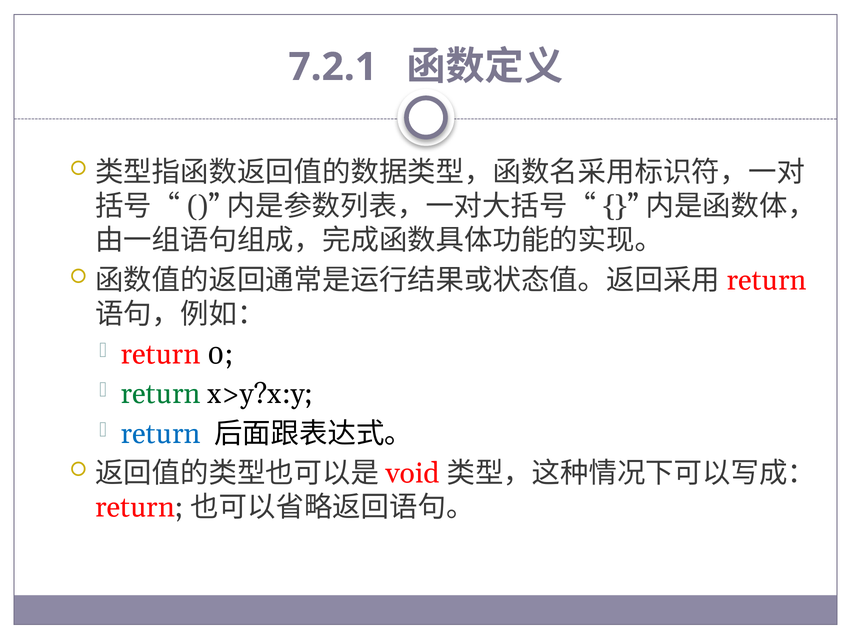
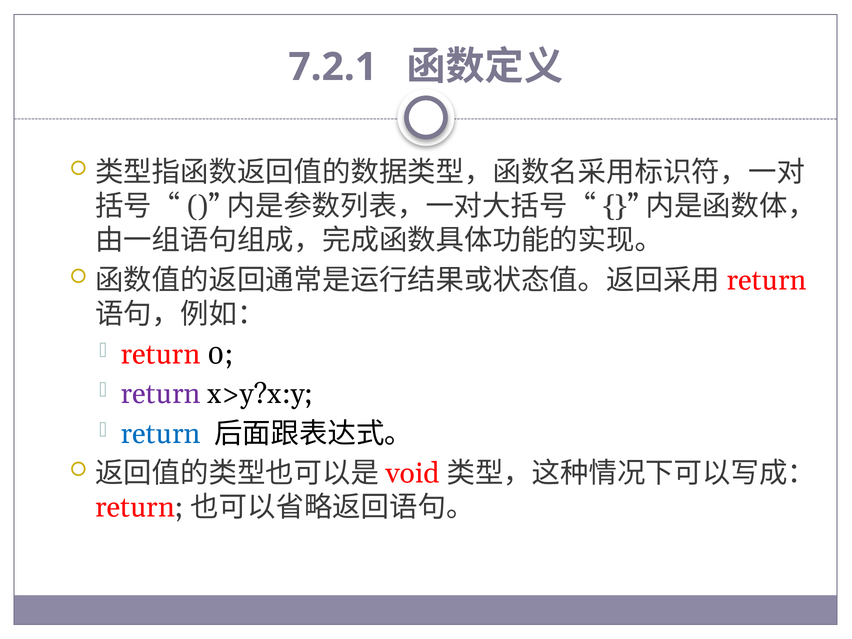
return at (161, 394) colour: green -> purple
